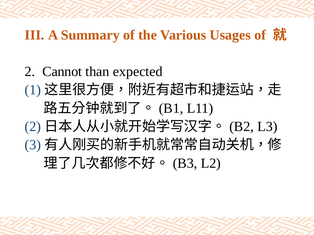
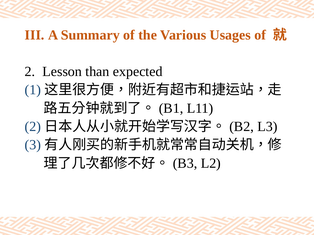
Cannot: Cannot -> Lesson
